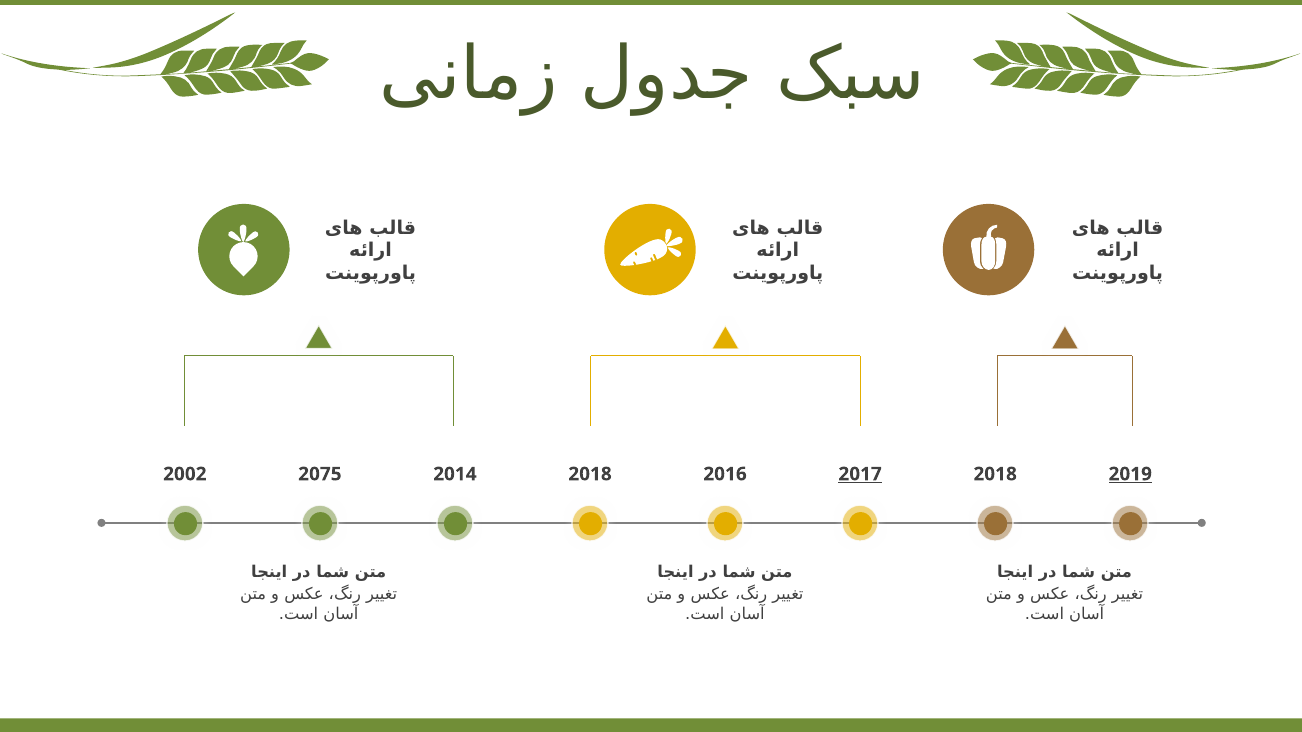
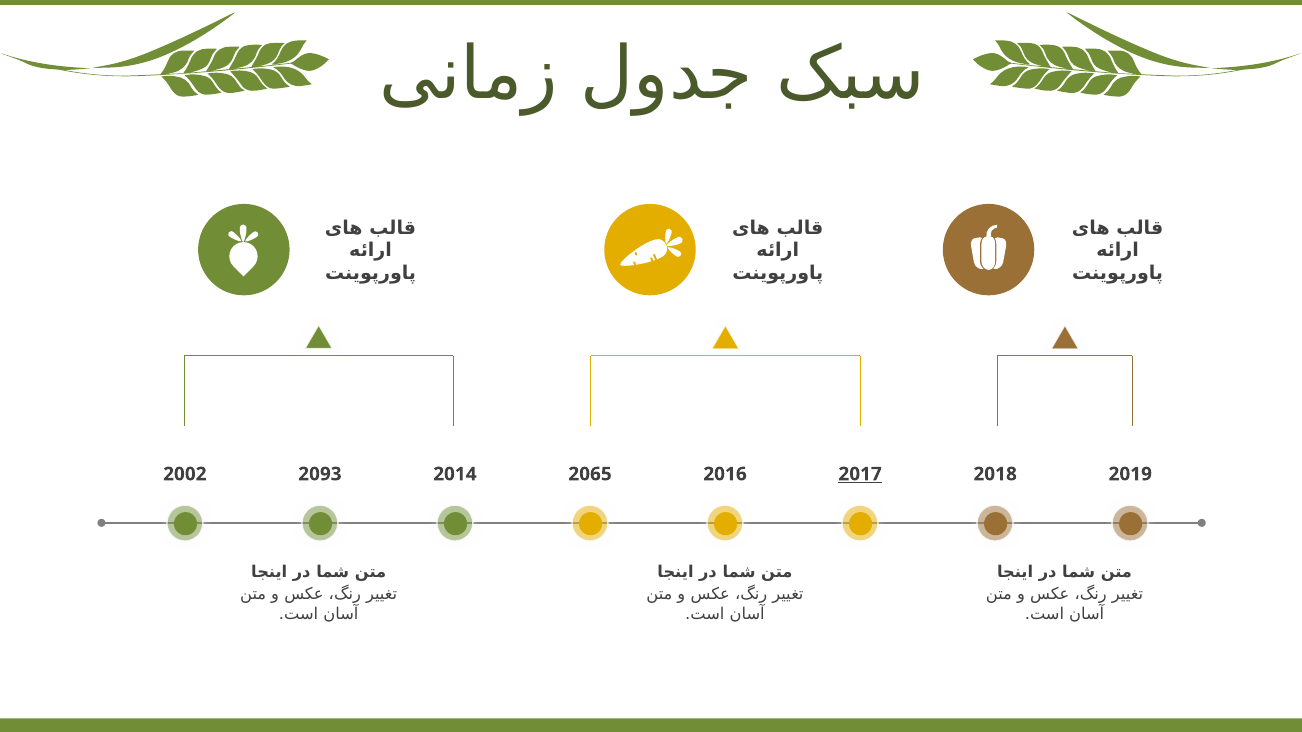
2075: 2075 -> 2093
2014 2018: 2018 -> 2065
2019 underline: present -> none
